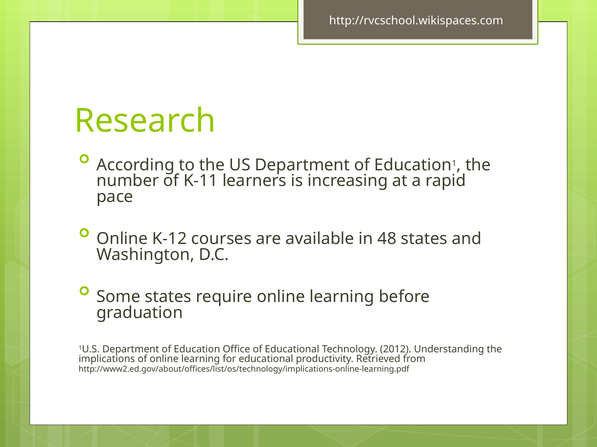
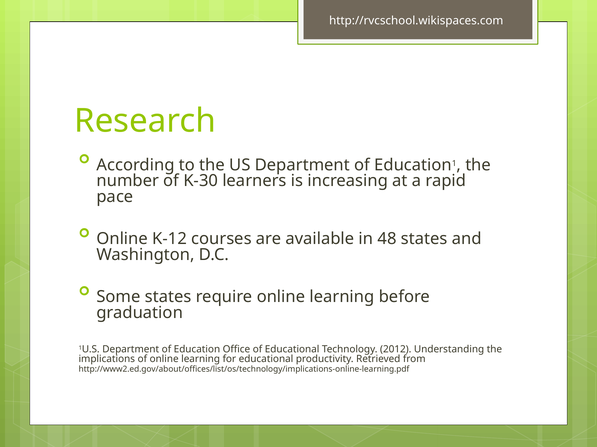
K-11: K-11 -> K-30
